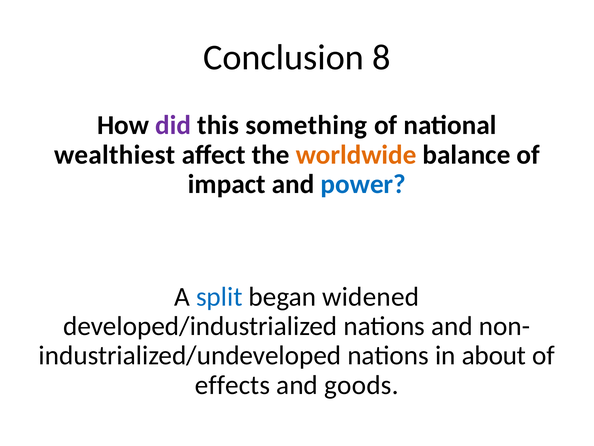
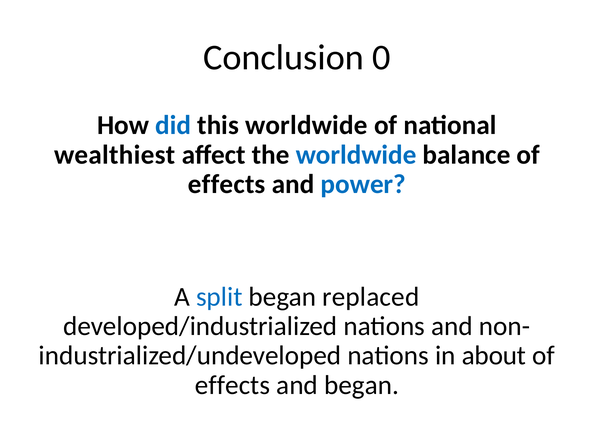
8: 8 -> 0
did colour: purple -> blue
this something: something -> worldwide
worldwide at (356, 155) colour: orange -> blue
impact at (227, 184): impact -> effects
widened: widened -> replaced
and goods: goods -> began
